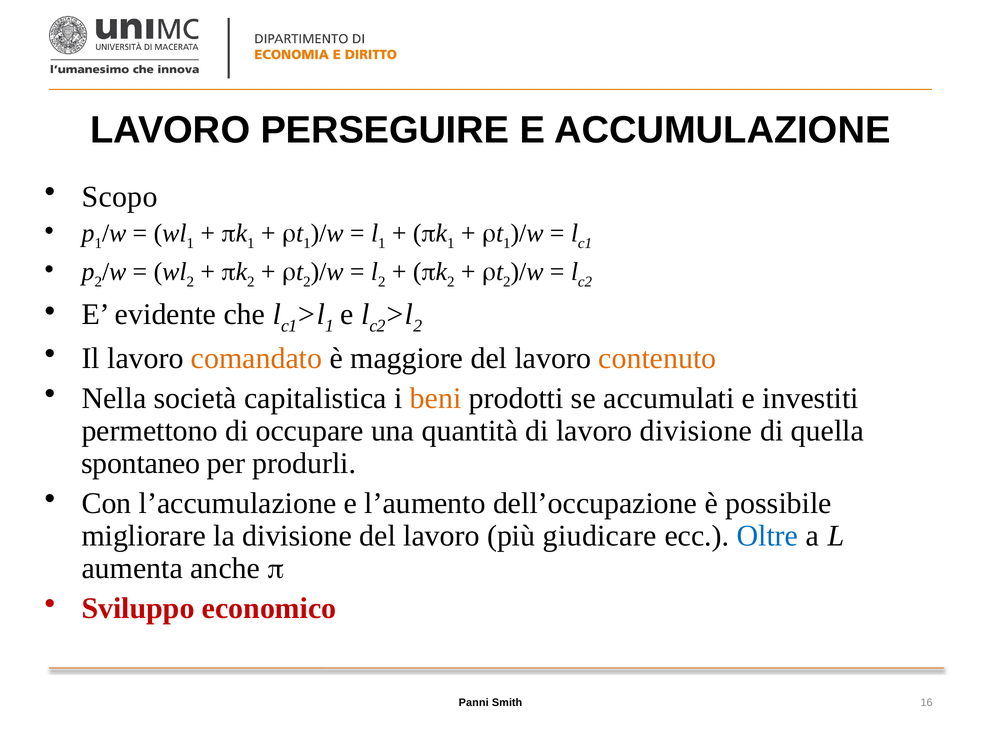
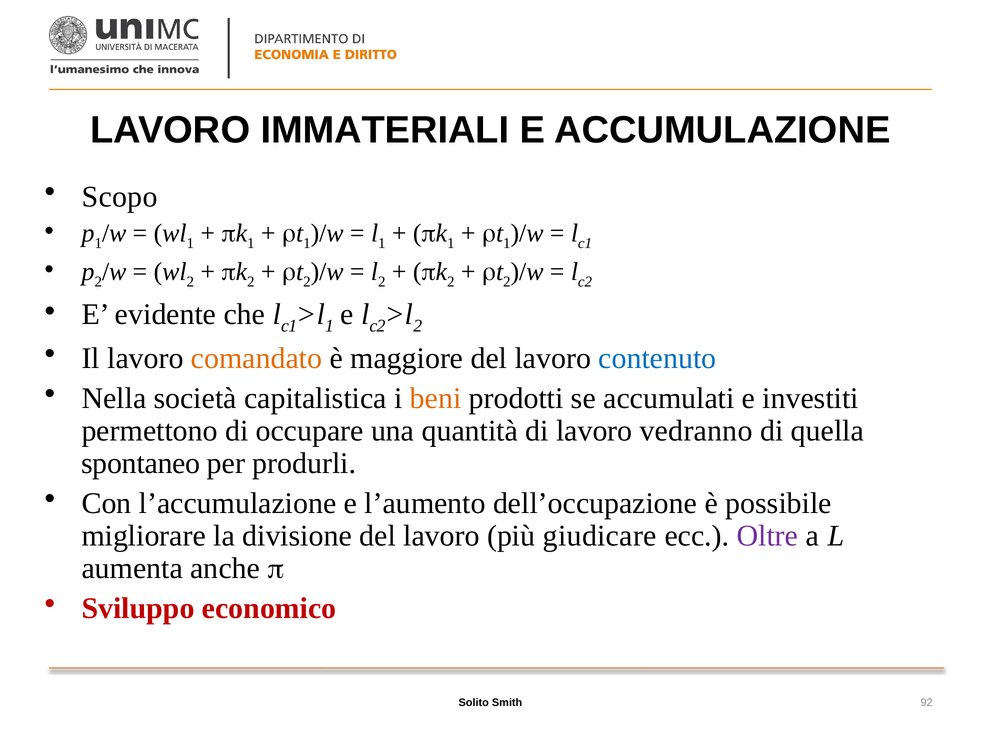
PERSEGUIRE: PERSEGUIRE -> IMMATERIALI
contenuto colour: orange -> blue
lavoro divisione: divisione -> vedranno
Oltre colour: blue -> purple
Panni: Panni -> Solito
16: 16 -> 92
